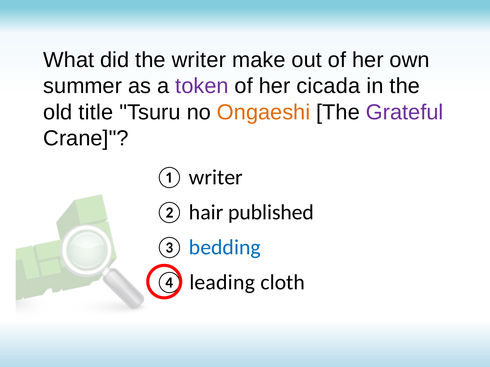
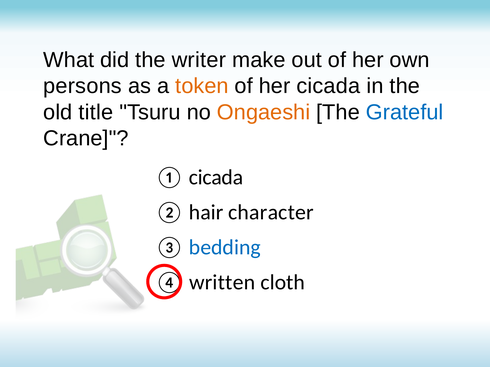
summer: summer -> persons
token colour: purple -> orange
Grateful colour: purple -> blue
① writer: writer -> cicada
published: published -> character
leading: leading -> written
